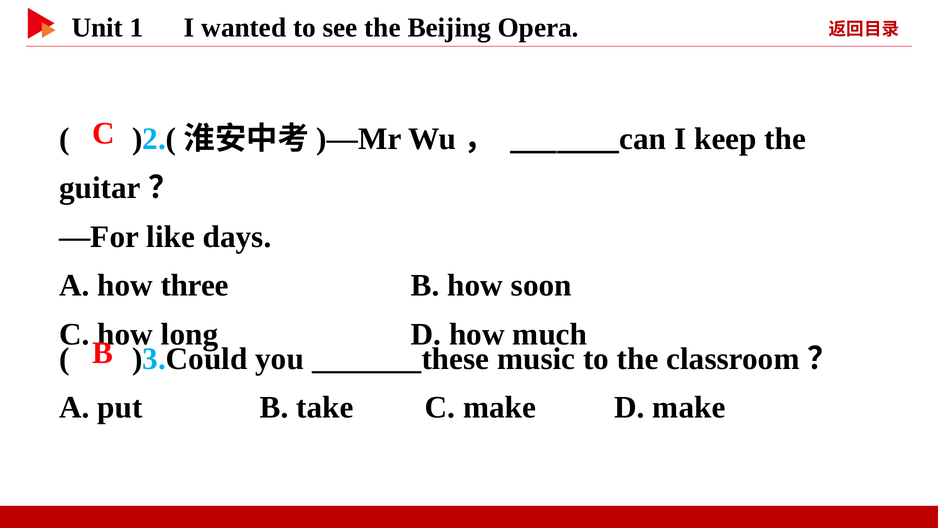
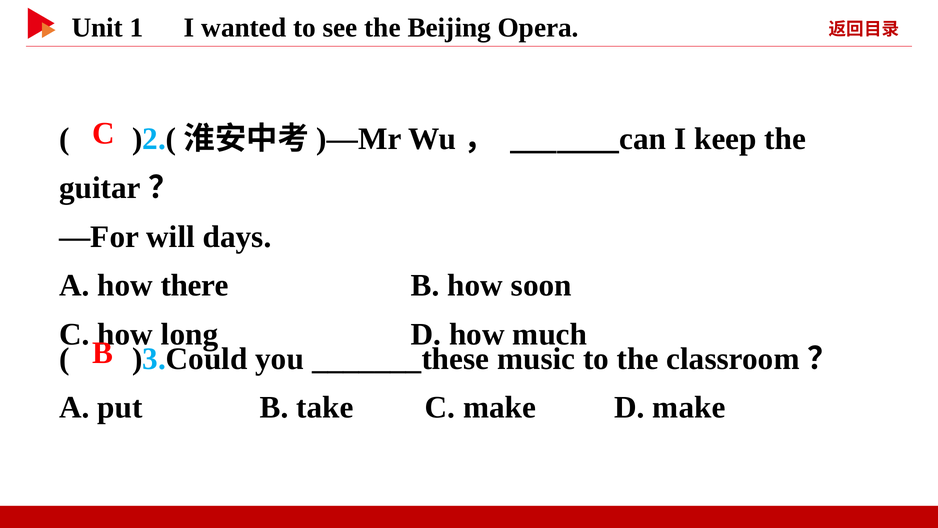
like: like -> will
three: three -> there
